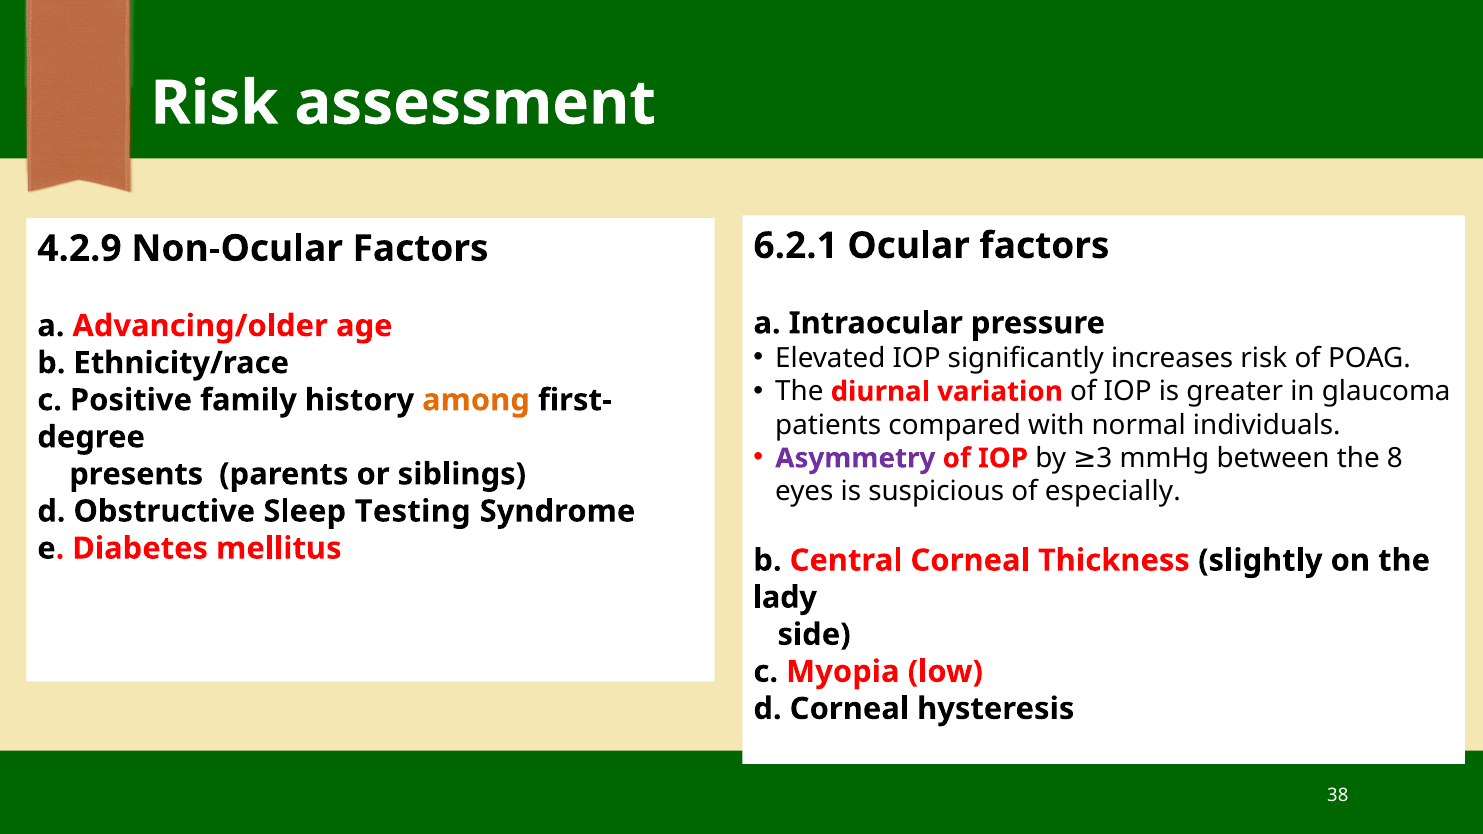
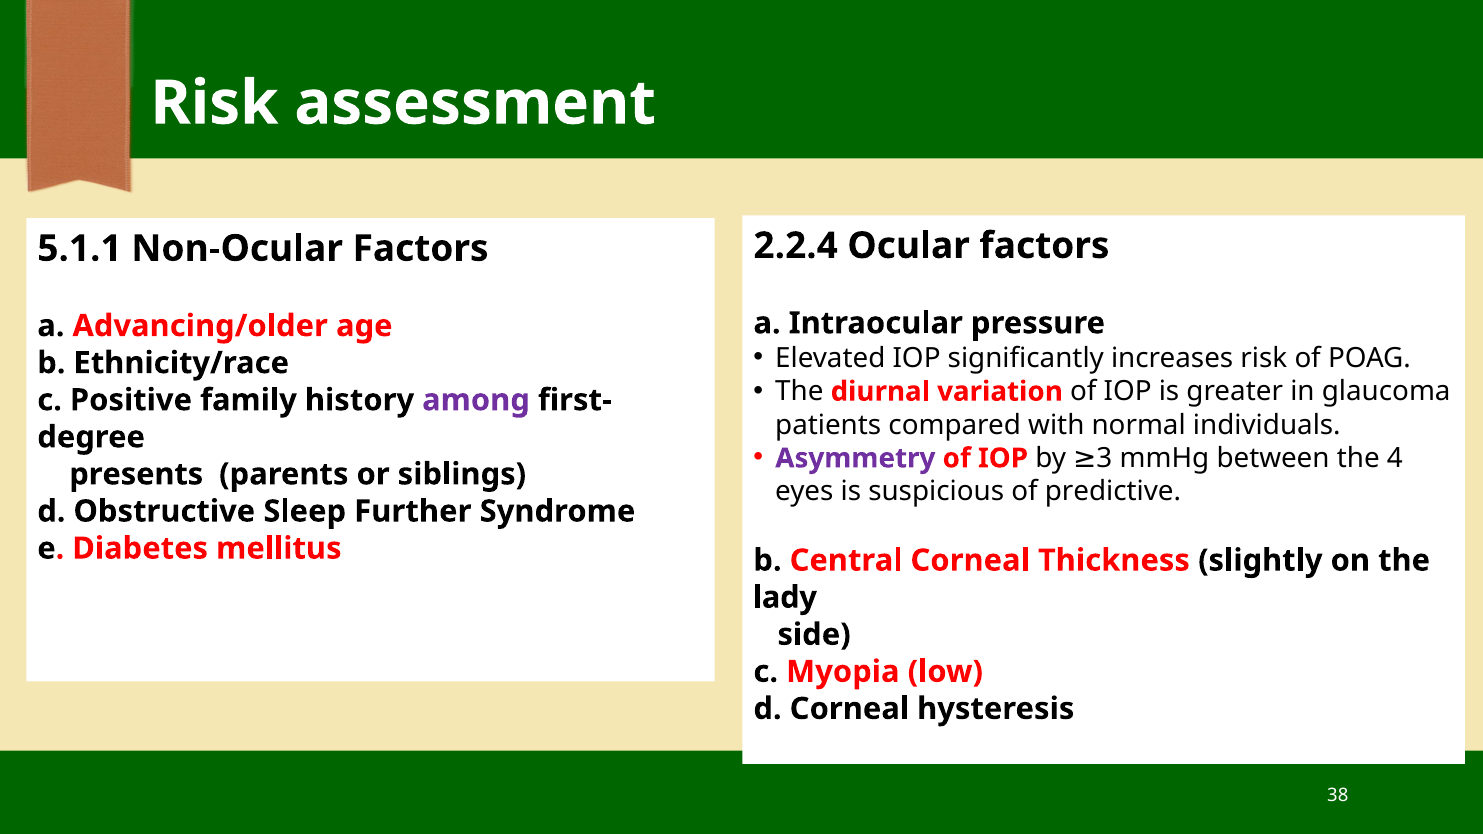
6.2.1: 6.2.1 -> 2.2.4
4.2.9: 4.2.9 -> 5.1.1
among colour: orange -> purple
8: 8 -> 4
especially: especially -> predictive
Testing: Testing -> Further
